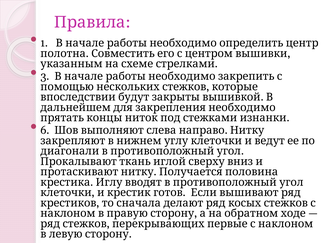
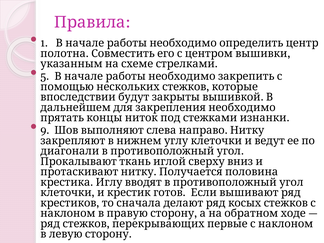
3: 3 -> 5
6: 6 -> 9
